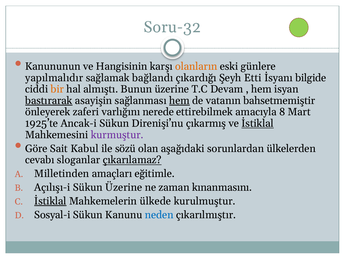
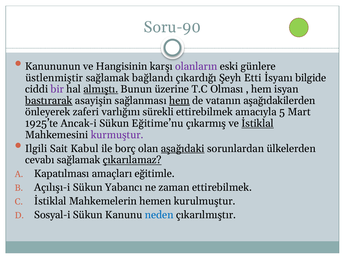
Soru-32: Soru-32 -> Soru-90
olanların colour: orange -> purple
yapılmalıdır: yapılmalıdır -> üstlenmiştir
bir colour: orange -> purple
almıştı underline: none -> present
Devam: Devam -> Olması
bahsetmemiştir: bahsetmemiştir -> aşağıdakilerden
nerede: nerede -> sürekli
8: 8 -> 5
Direnişi’nu: Direnişi’nu -> Eğitime’nu
Göre: Göre -> Ilgili
sözü: sözü -> borç
aşağıdaki underline: none -> present
cevabı sloganlar: sloganlar -> sağlamak
Milletinden: Milletinden -> Kapatılması
Sükun Üzerine: Üzerine -> Yabancı
zaman kınanmasını: kınanmasını -> ettirebilmek
İstiklal at (50, 201) underline: present -> none
ülkede: ülkede -> hemen
